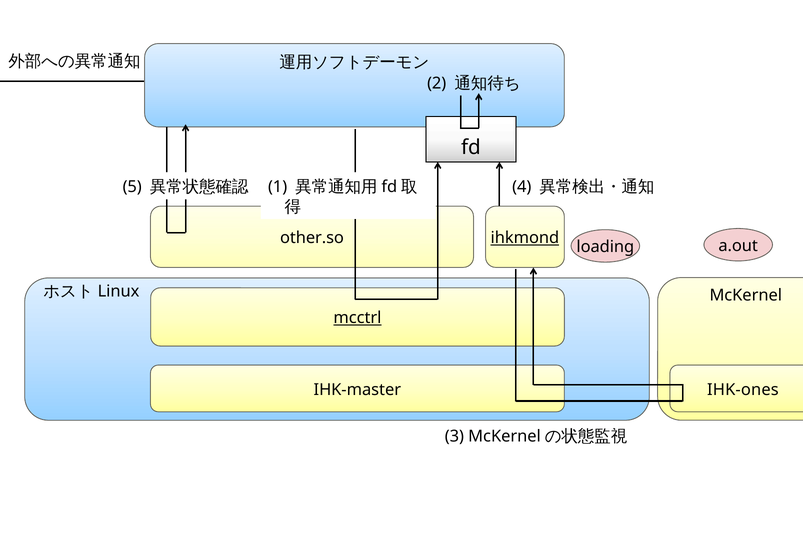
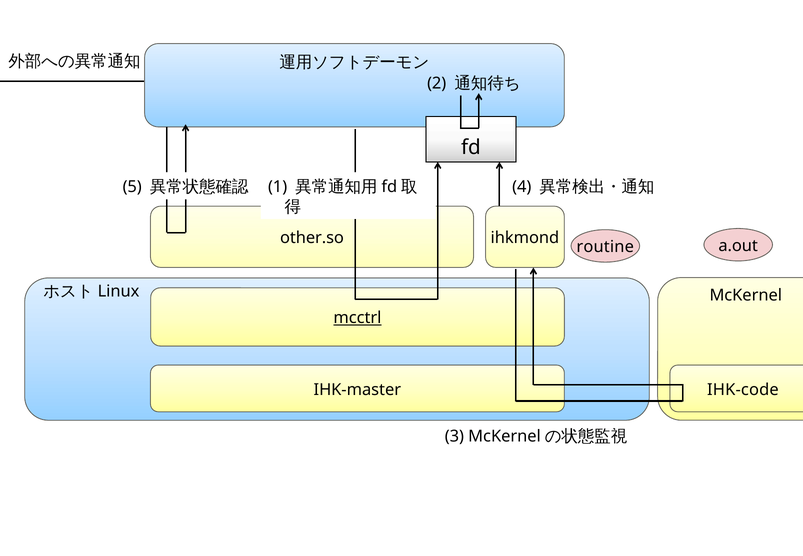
ihkmond underline: present -> none
loading: loading -> routine
IHK-ones: IHK-ones -> IHK-code
